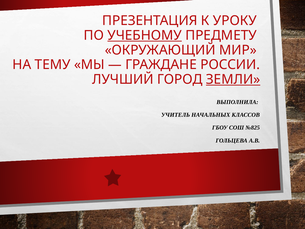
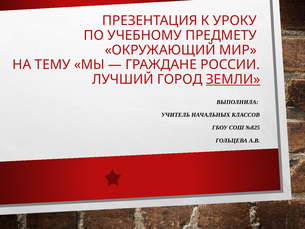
УЧЕБНОМУ underline: present -> none
